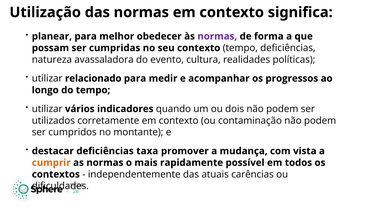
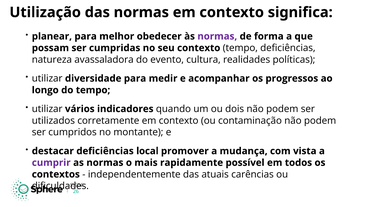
relacionado: relacionado -> diversidade
taxa: taxa -> local
cumprir colour: orange -> purple
